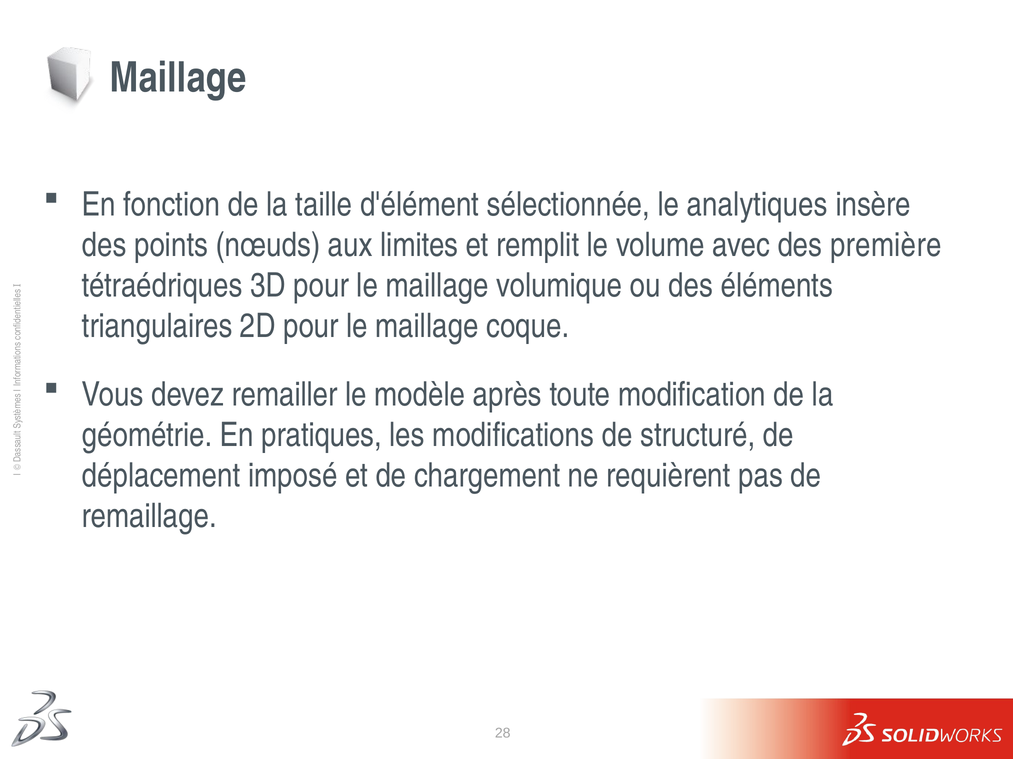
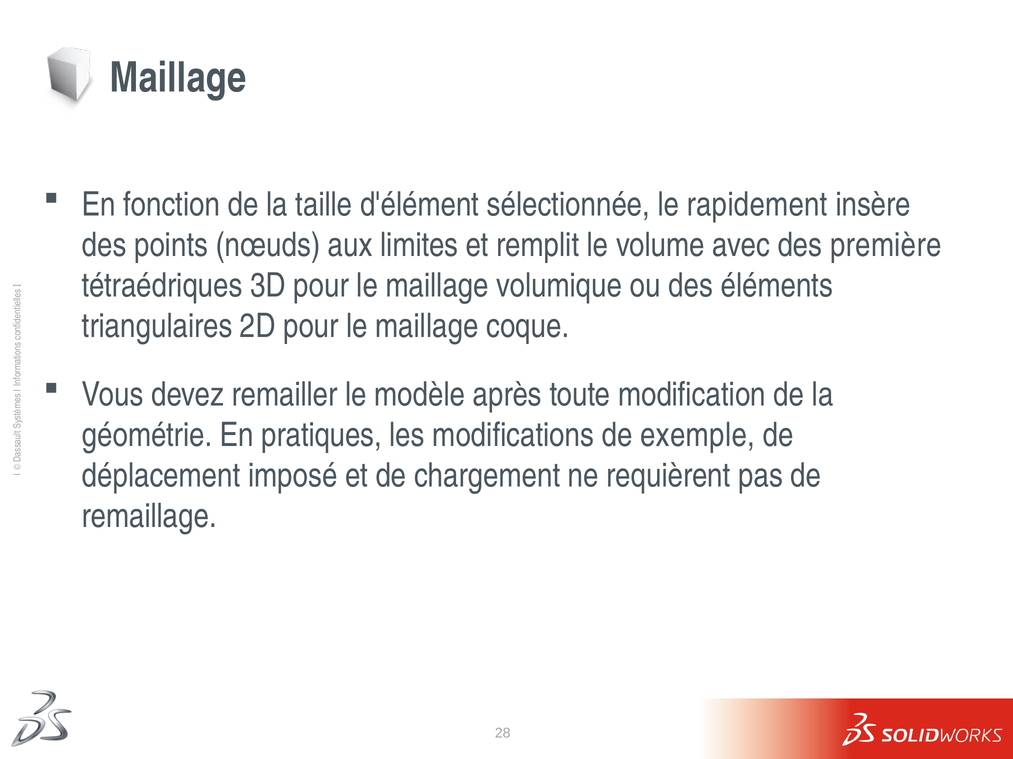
analytiques: analytiques -> rapidement
structuré: structuré -> exemple
